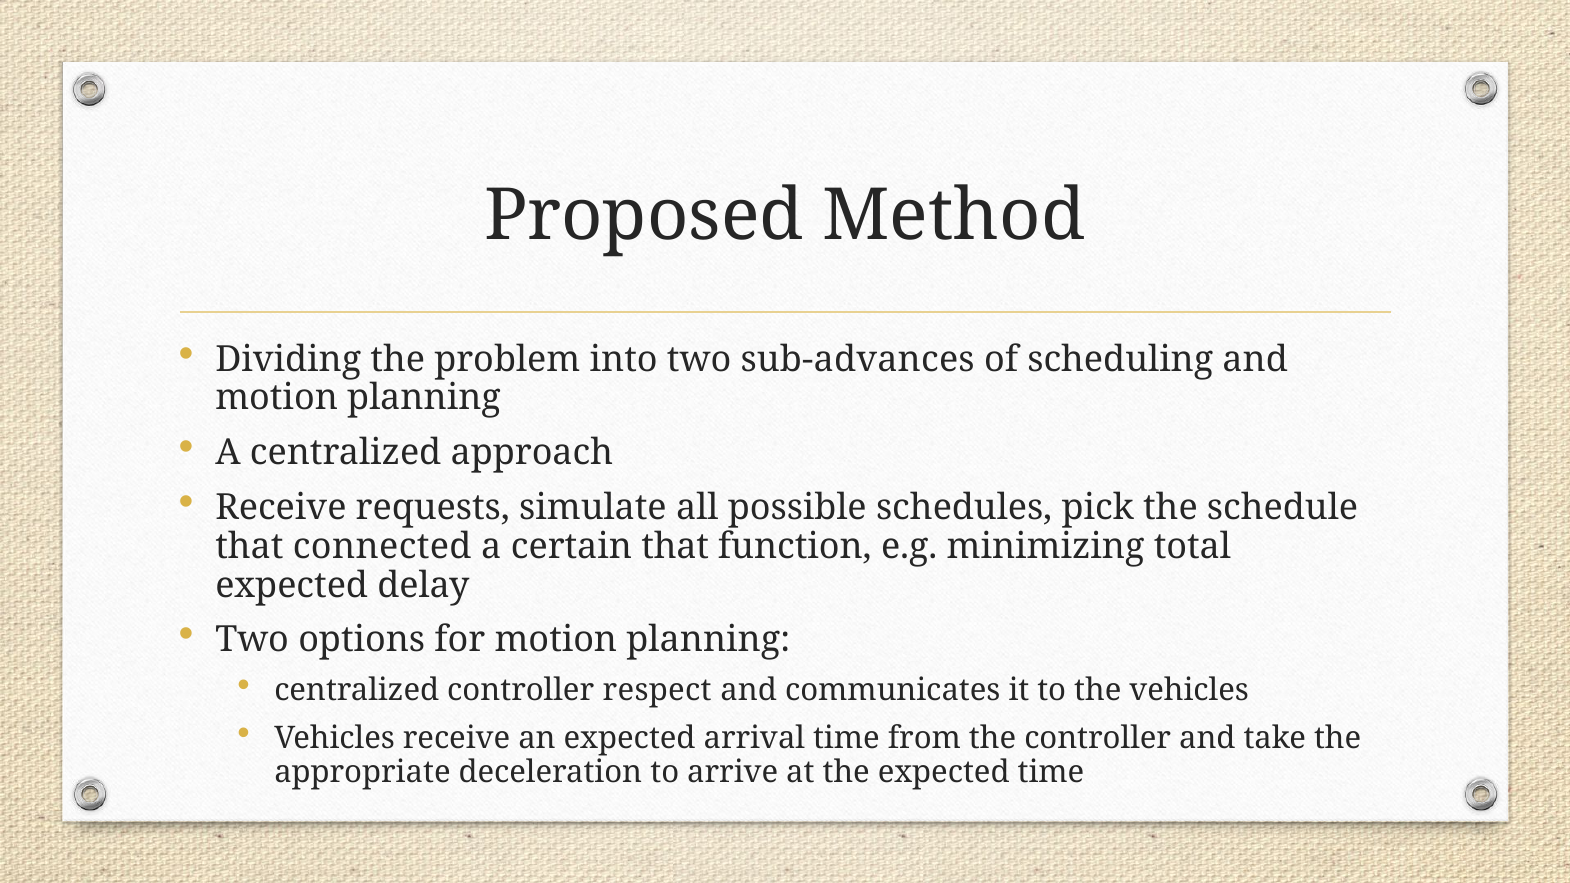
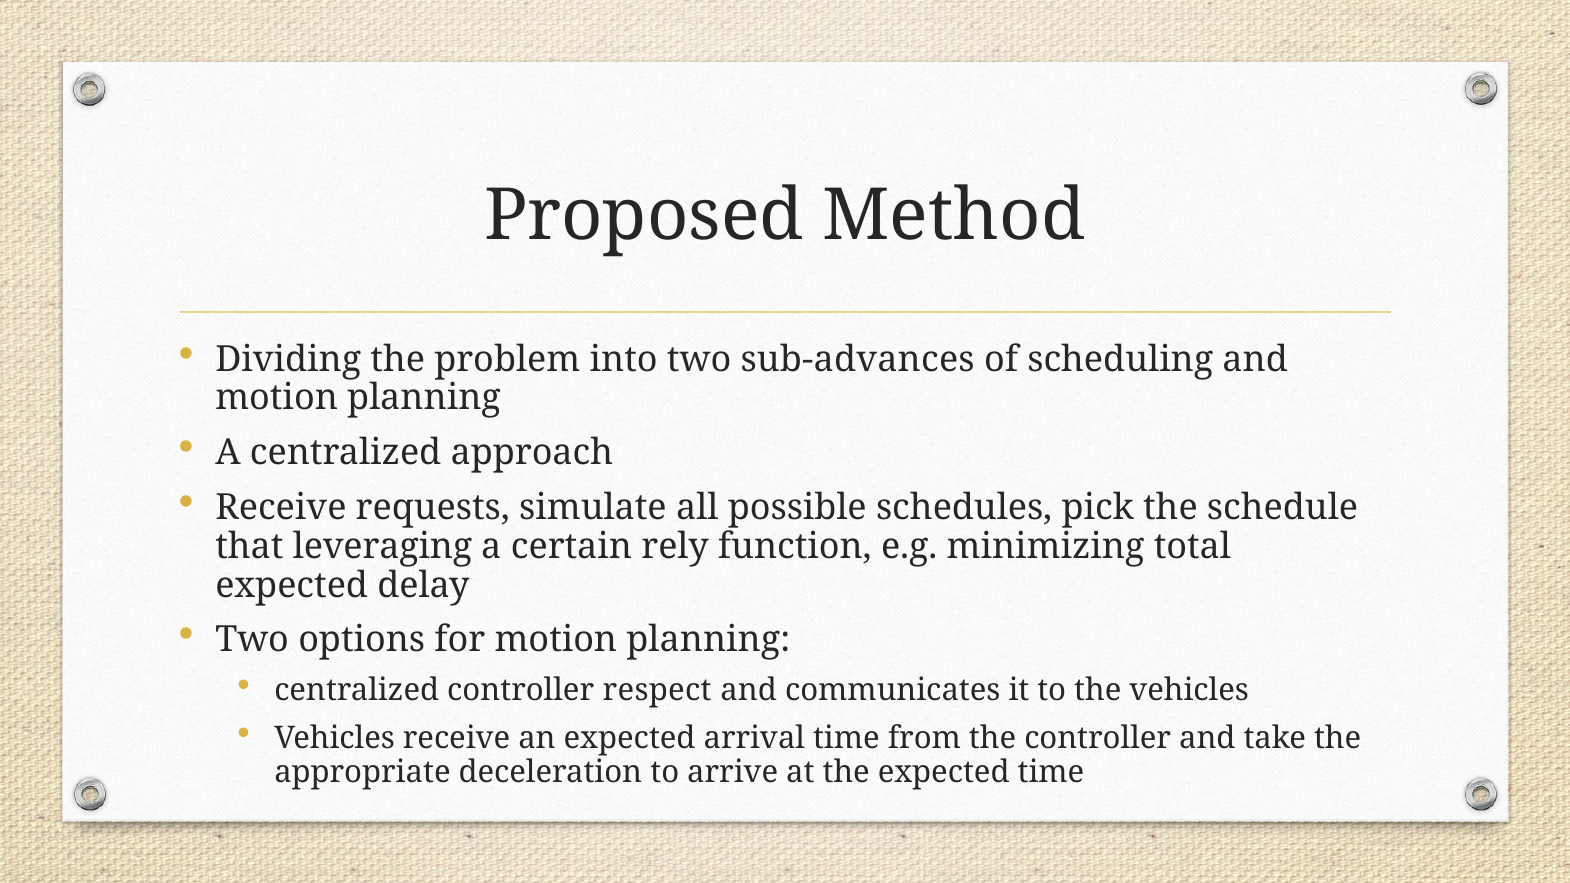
connected: connected -> leveraging
certain that: that -> rely
